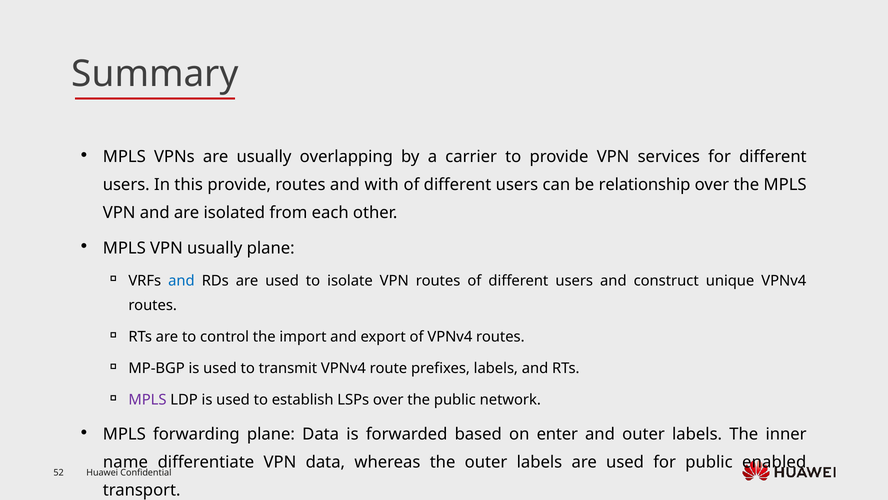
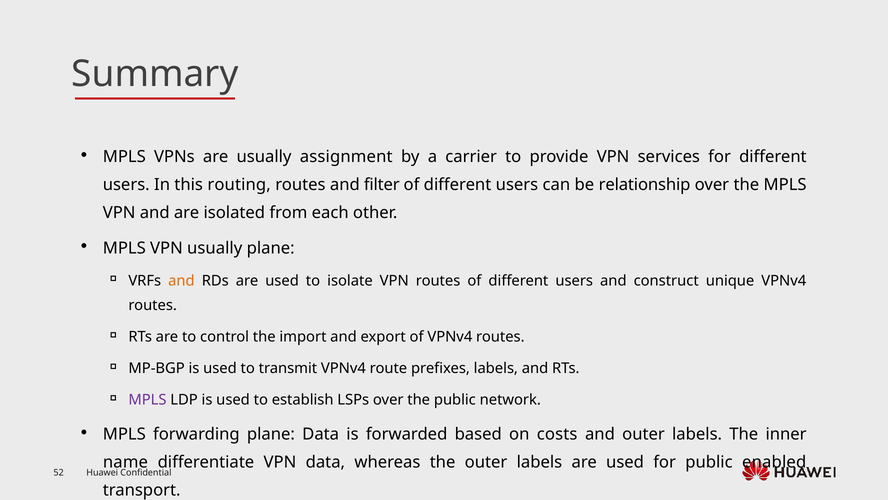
overlapping: overlapping -> assignment
this provide: provide -> routing
with: with -> filter
and at (181, 280) colour: blue -> orange
enter: enter -> costs
